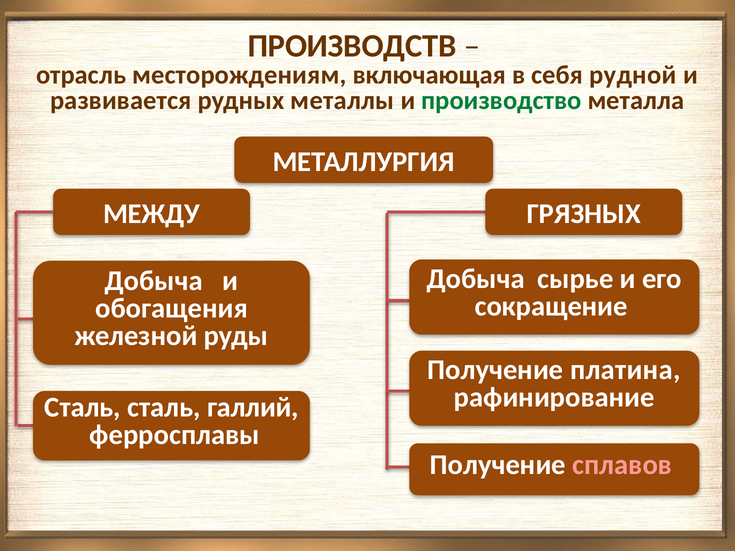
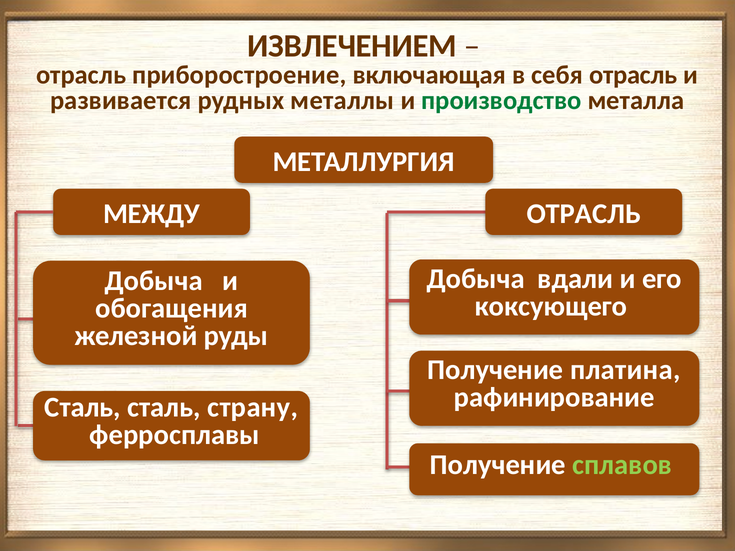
ПРОИЗВОДСТВ: ПРОИЗВОДСТВ -> ИЗВЛЕЧЕНИЕМ
месторождениям: месторождениям -> приборостроение
себя рудной: рудной -> отрасль
ГРЯЗНЫХ at (584, 214): ГРЯЗНЫХ -> ОТРАСЛЬ
сырье: сырье -> вдали
сокращение: сокращение -> коксующего
галлий: галлий -> страну
сплавов colour: pink -> light green
